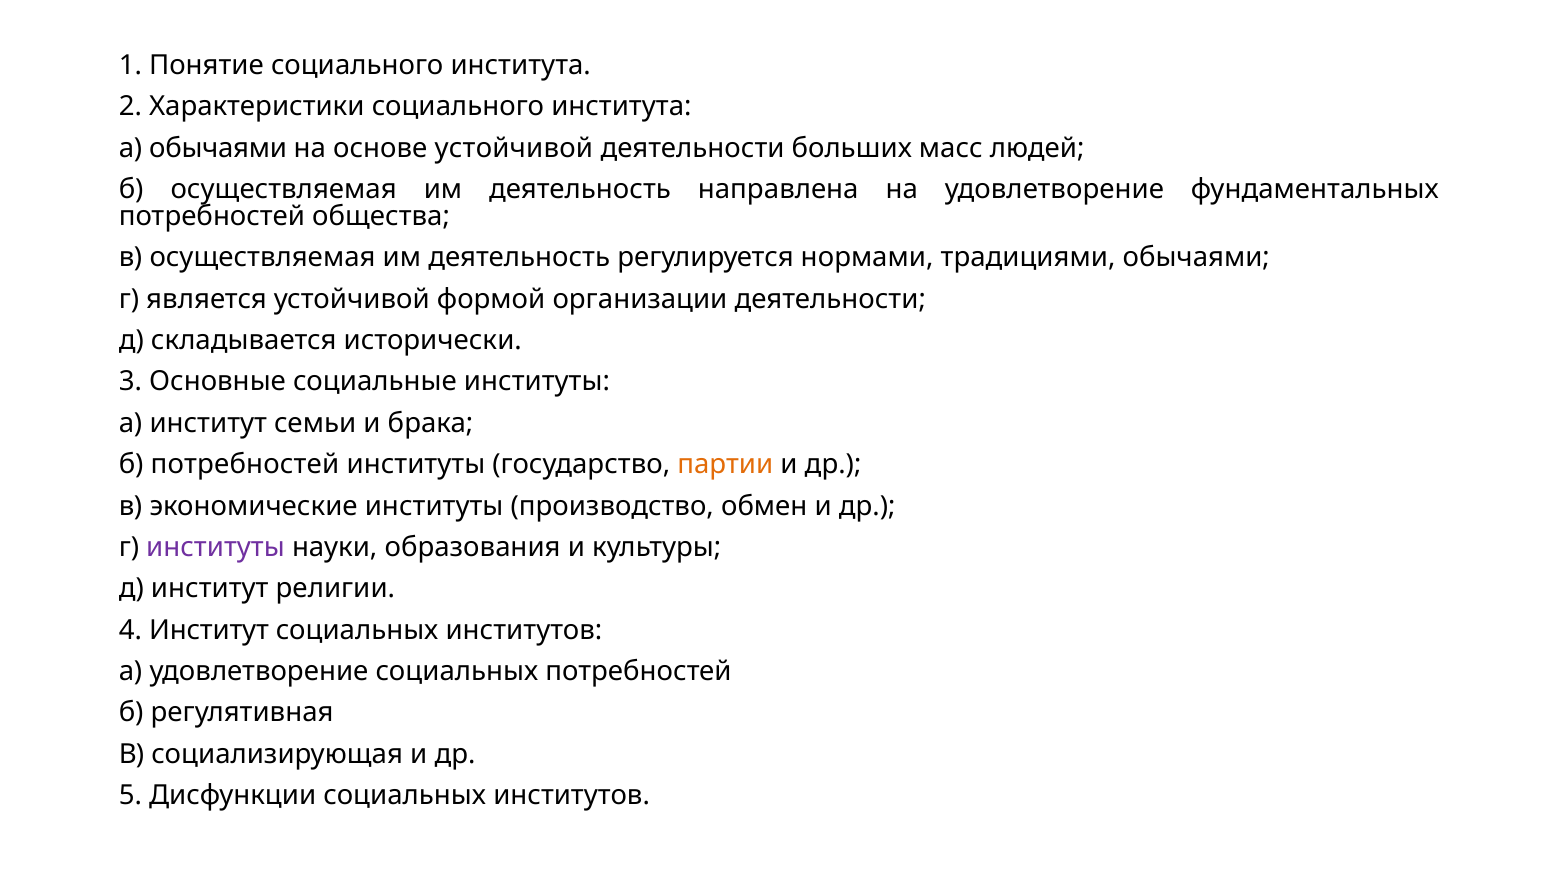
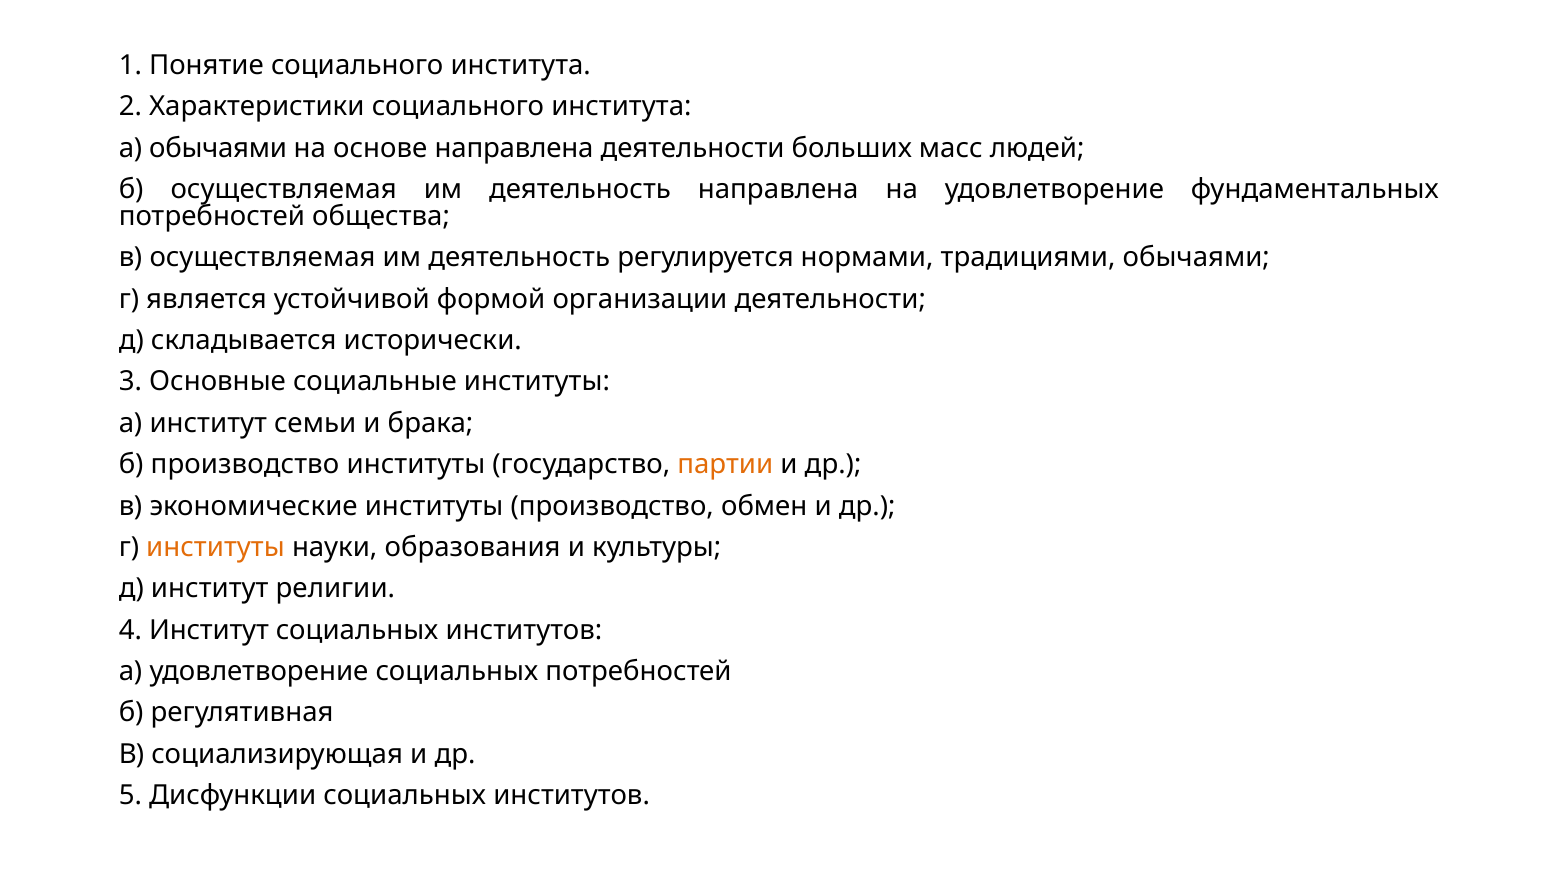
основе устойчивой: устойчивой -> направлена
б потребностей: потребностей -> производство
институты at (215, 548) colour: purple -> orange
